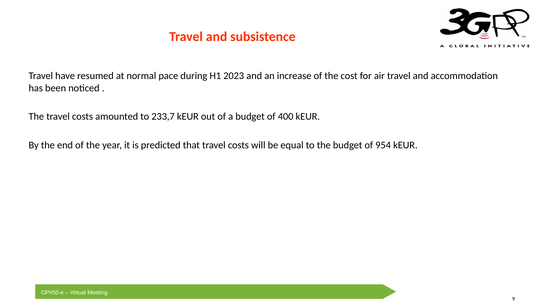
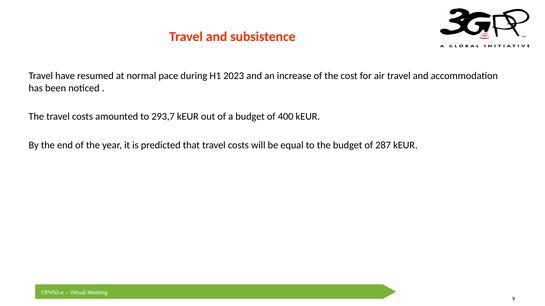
233,7: 233,7 -> 293,7
954: 954 -> 287
